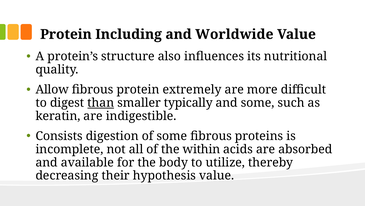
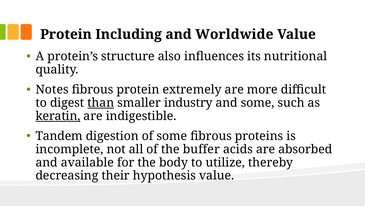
Allow: Allow -> Notes
typically: typically -> industry
keratin underline: none -> present
Consists: Consists -> Tandem
within: within -> buffer
